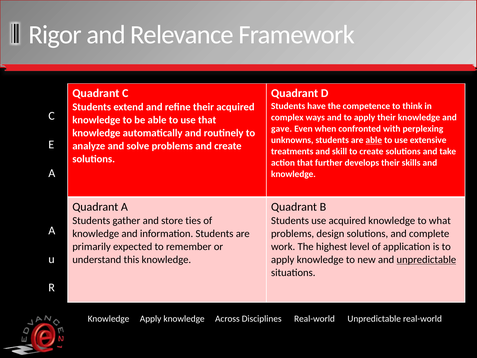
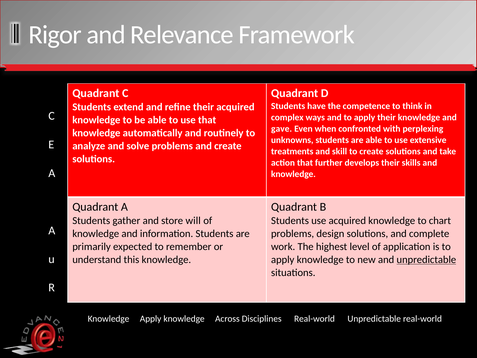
able at (374, 140) underline: present -> none
ties: ties -> will
what: what -> chart
